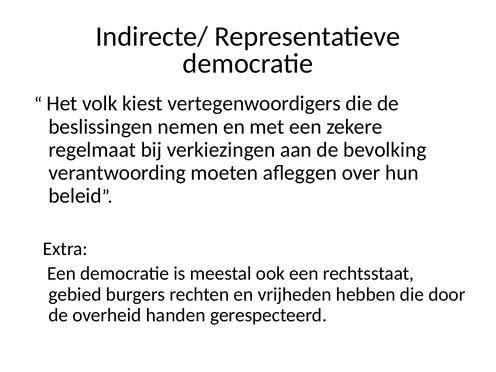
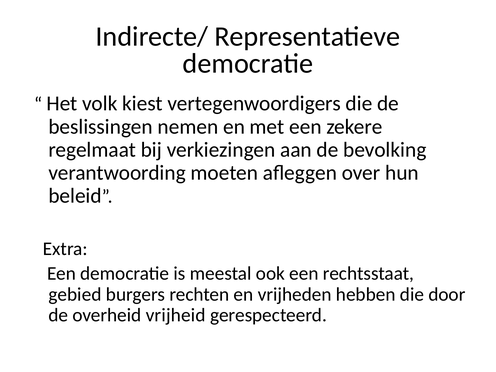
handen: handen -> vrijheid
